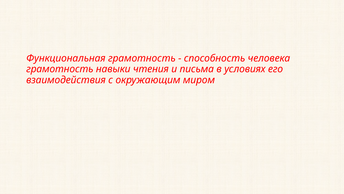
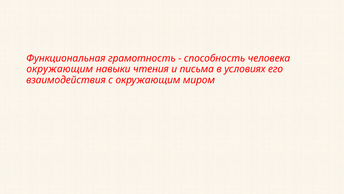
грамотность at (60, 69): грамотность -> окружающим
